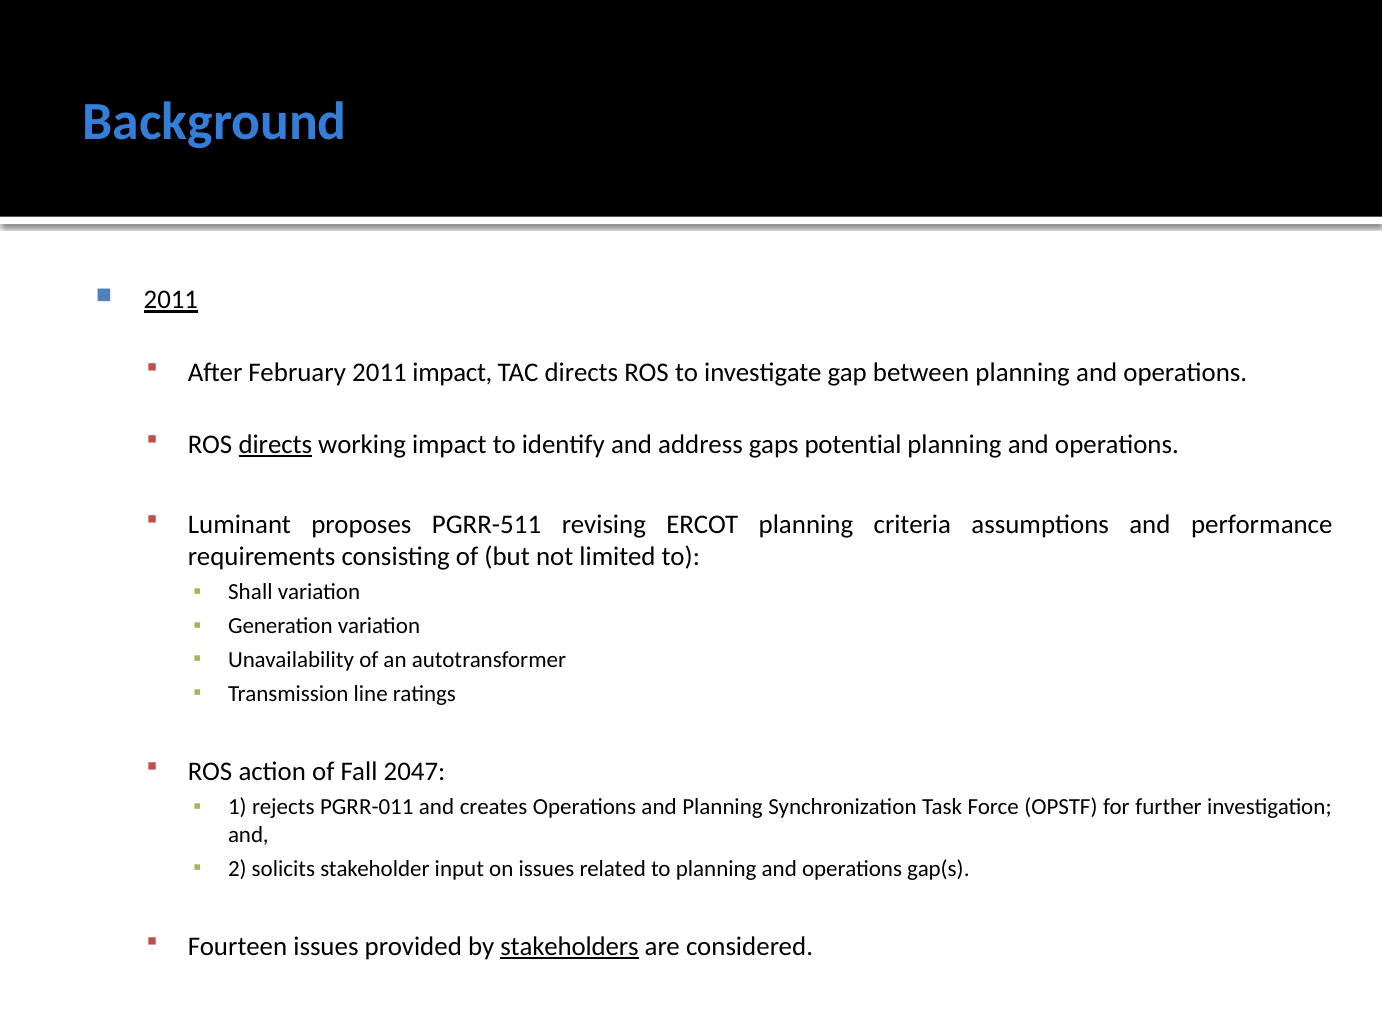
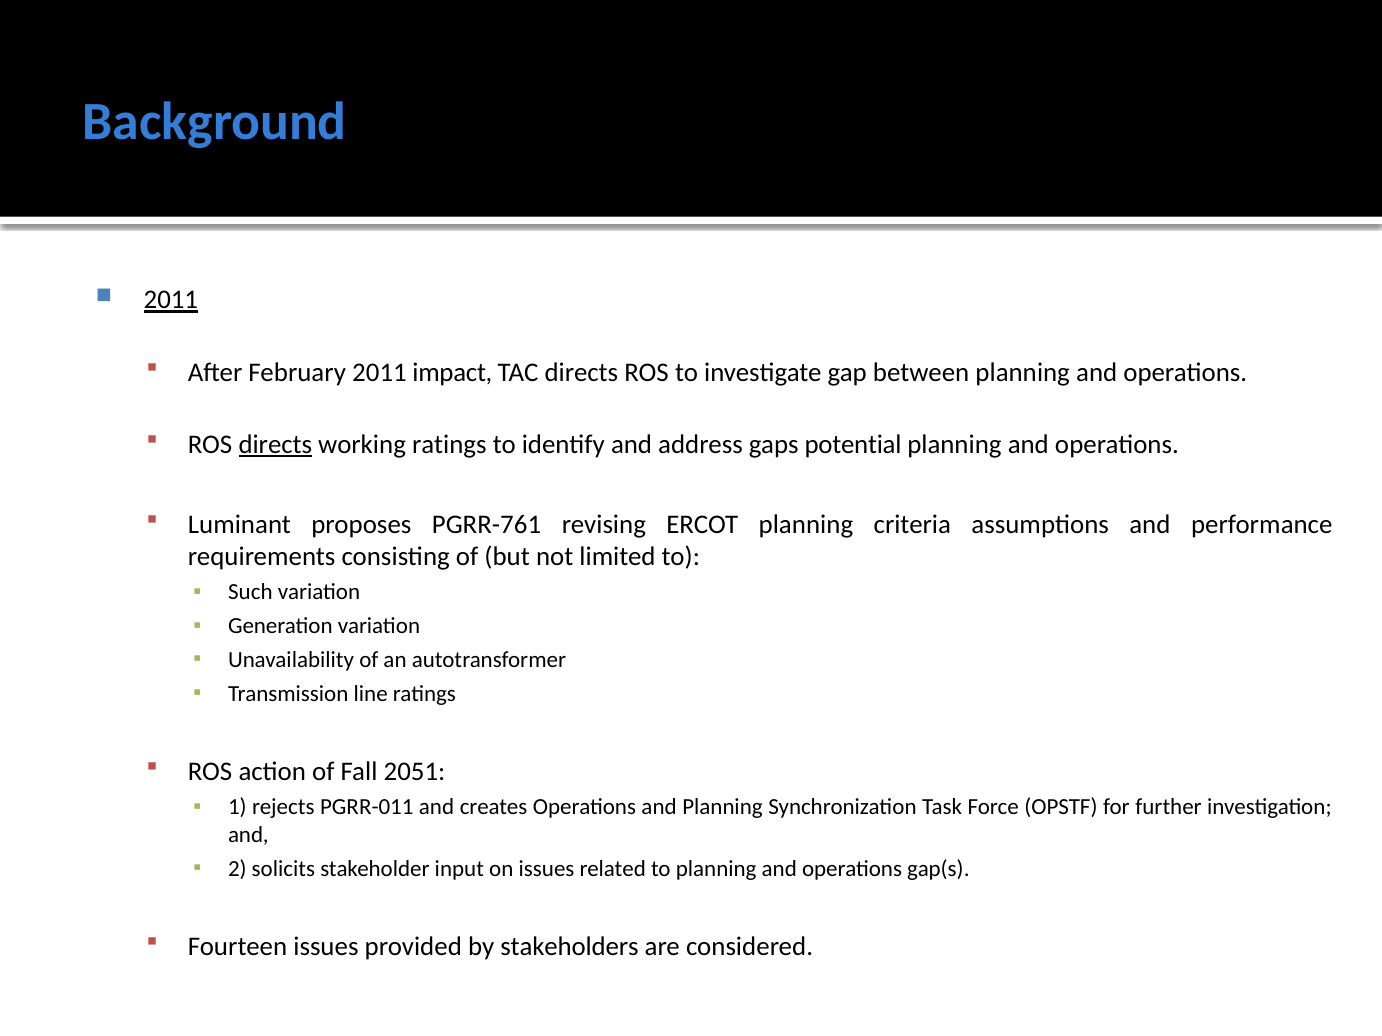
working impact: impact -> ratings
PGRR-511: PGRR-511 -> PGRR-761
Shall: Shall -> Such
2047: 2047 -> 2051
stakeholders underline: present -> none
